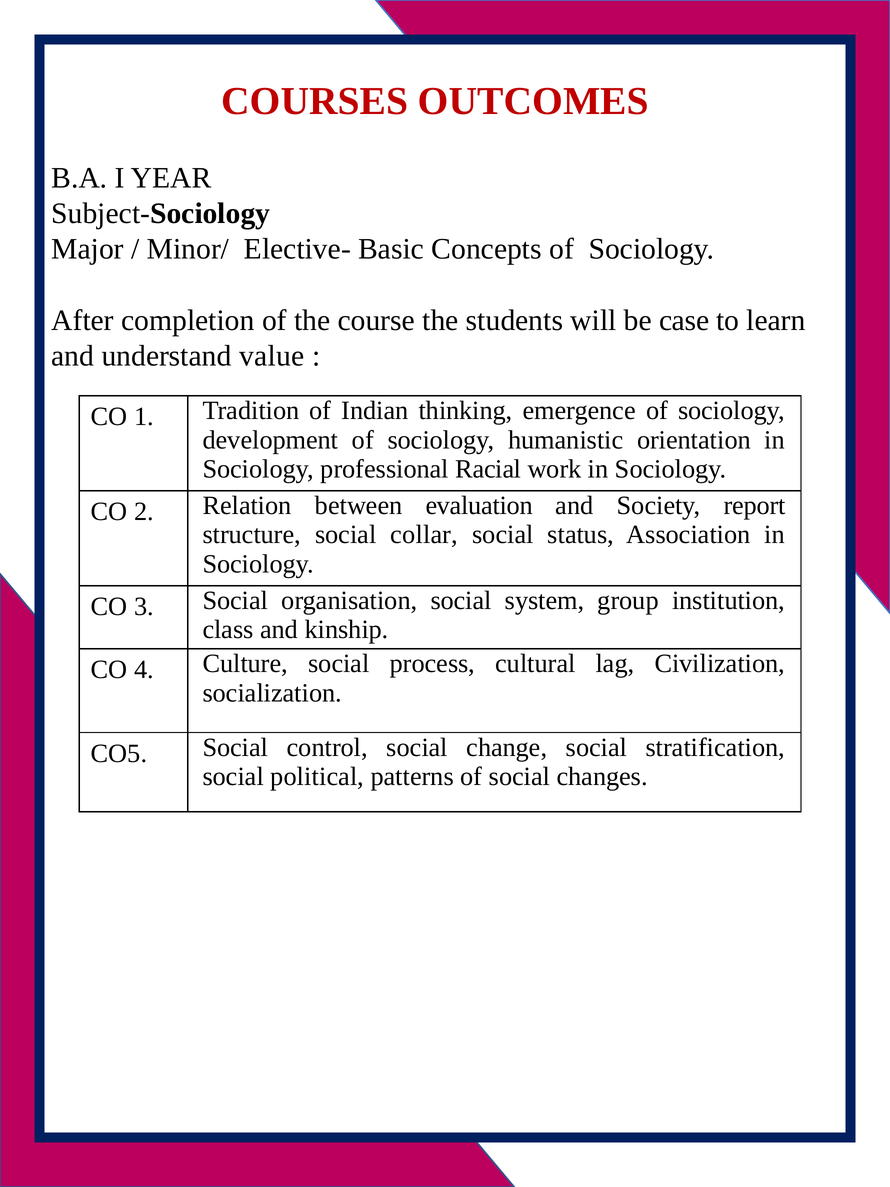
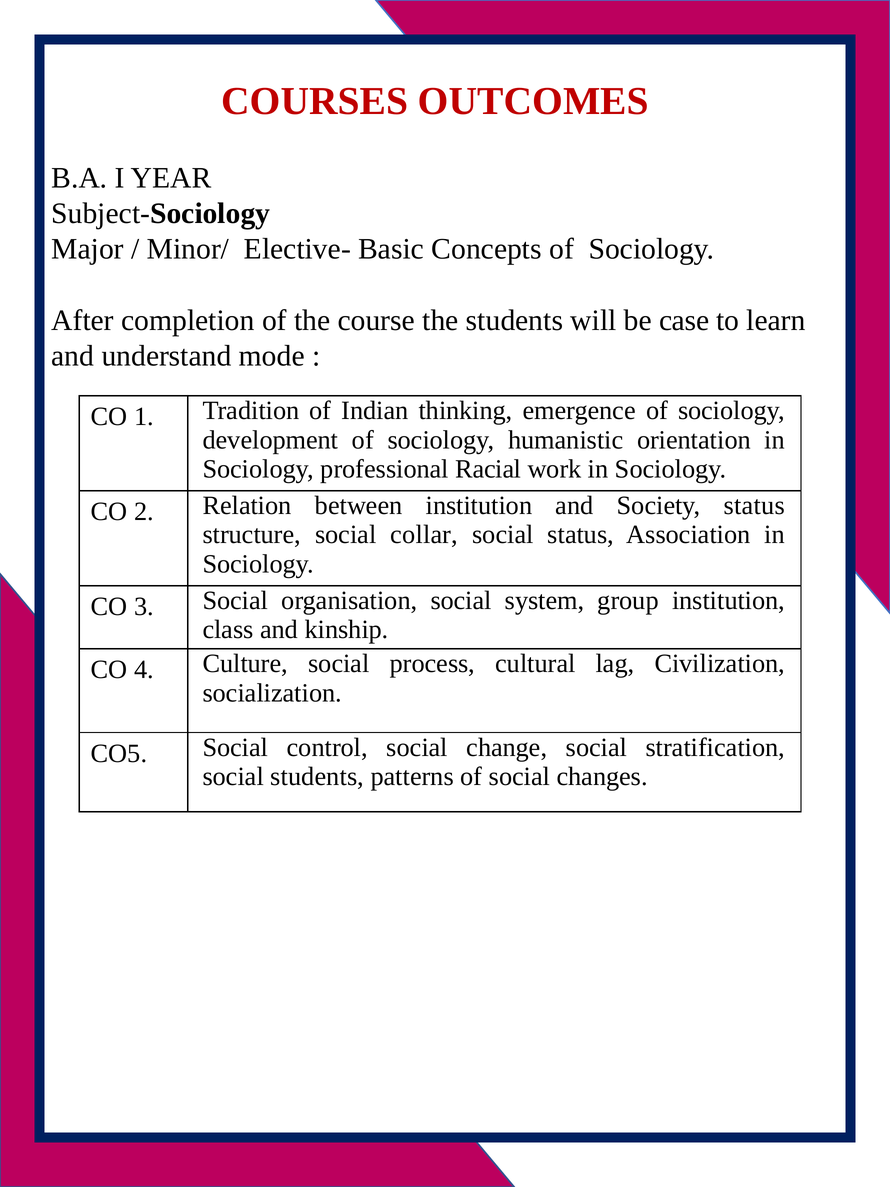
value: value -> mode
between evaluation: evaluation -> institution
Society report: report -> status
social political: political -> students
